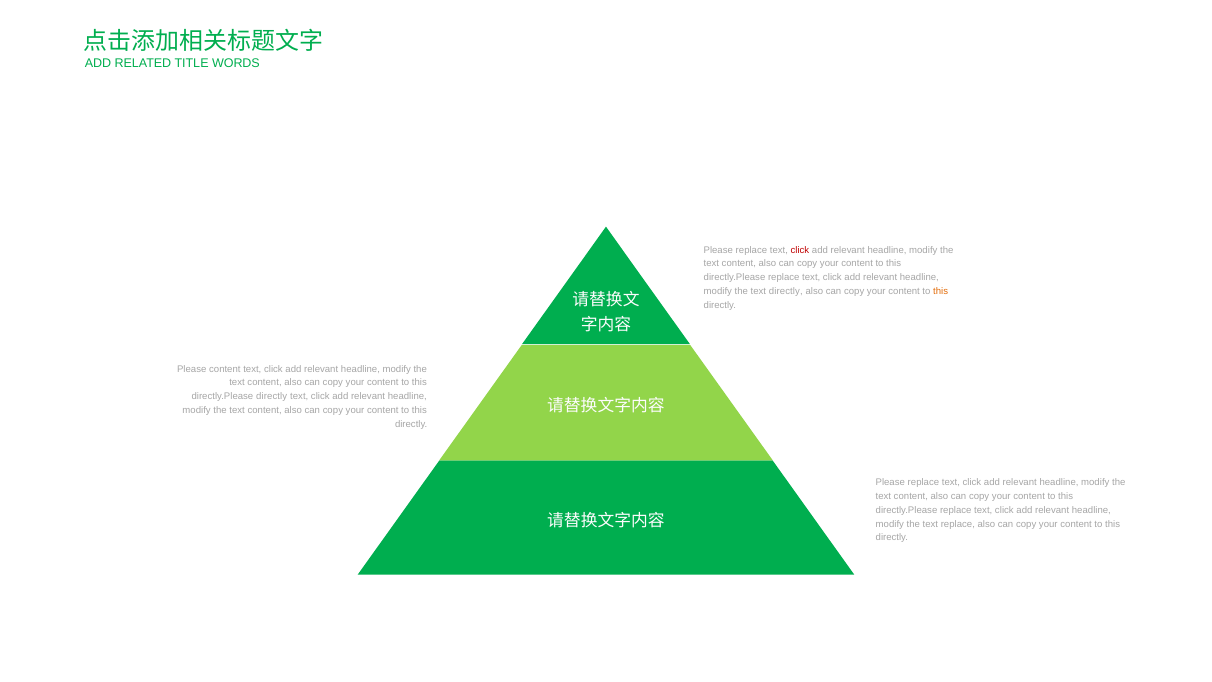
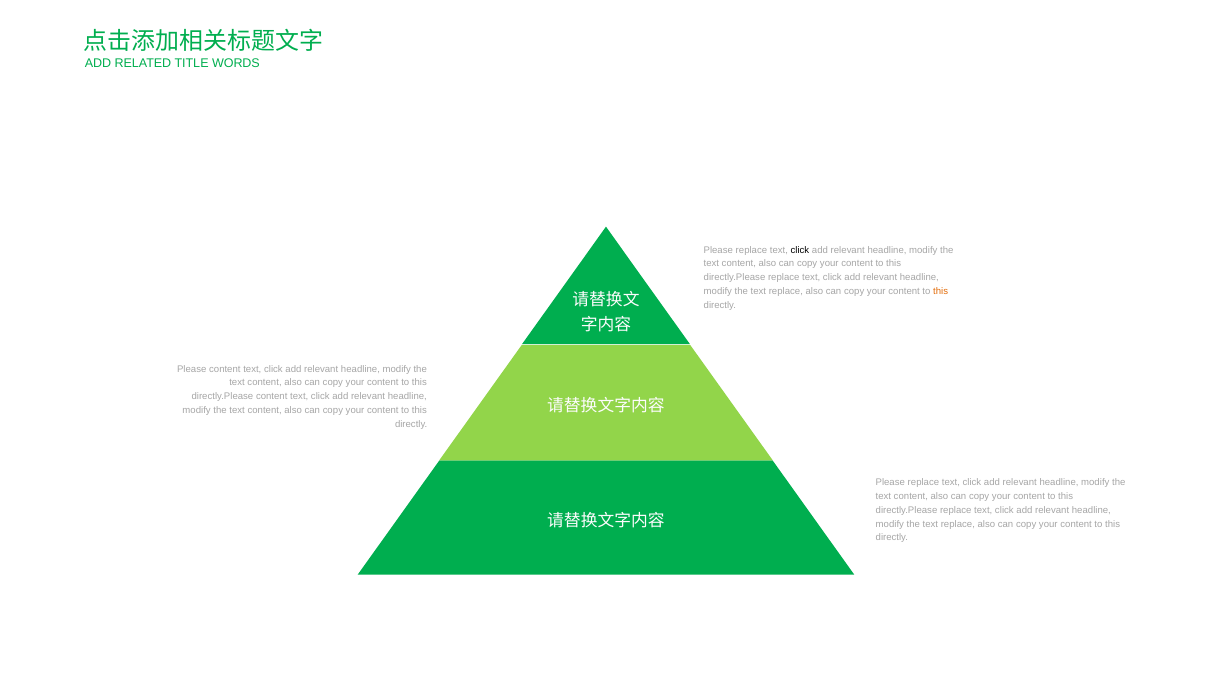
click at (800, 250) colour: red -> black
directly at (786, 291): directly -> replace
directly.Please directly: directly -> content
